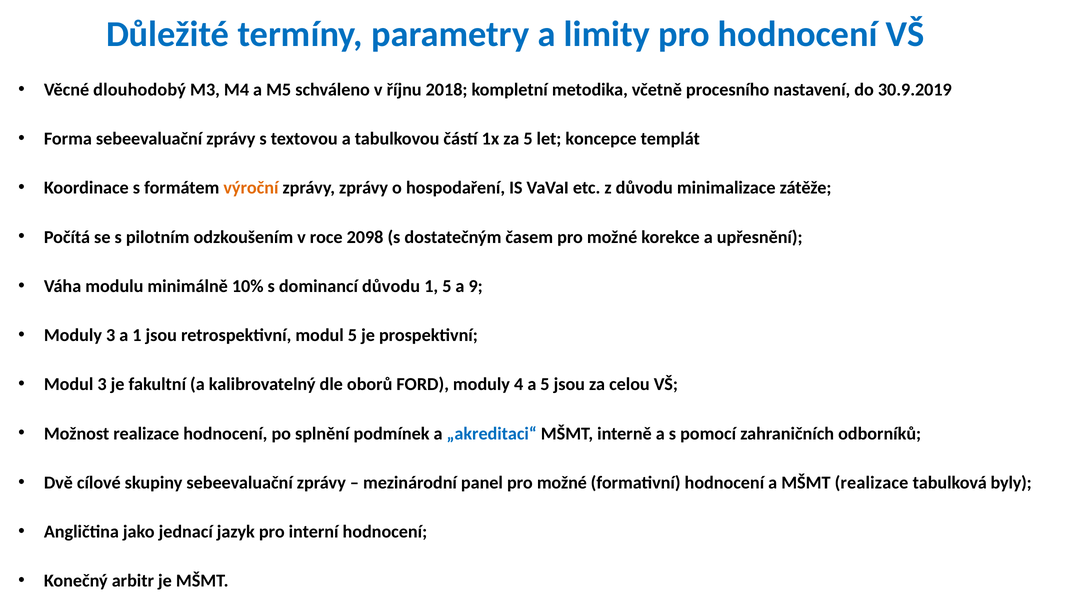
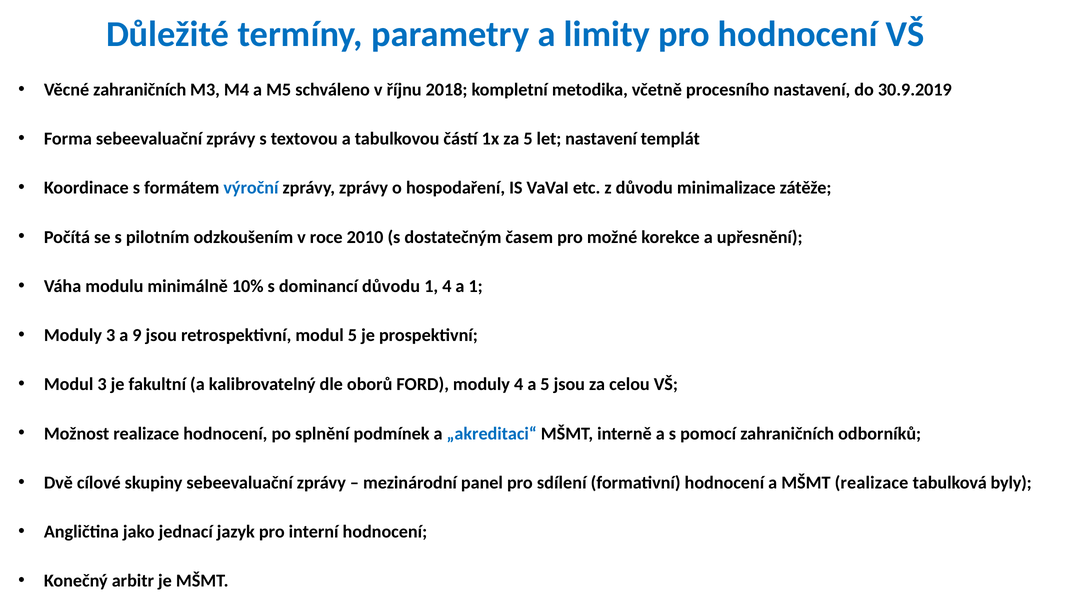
Věcné dlouhodobý: dlouhodobý -> zahraničních
let koncepce: koncepce -> nastavení
výroční colour: orange -> blue
2098: 2098 -> 2010
1 5: 5 -> 4
a 9: 9 -> 1
a 1: 1 -> 9
panel pro možné: možné -> sdílení
